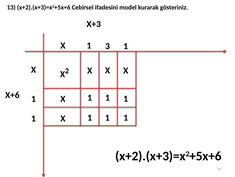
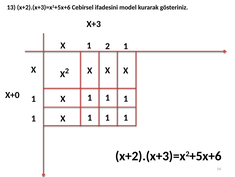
1 3: 3 -> 2
X+6: X+6 -> X+0
